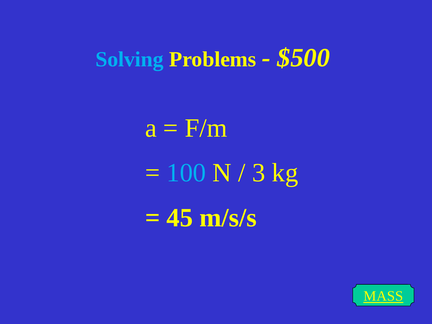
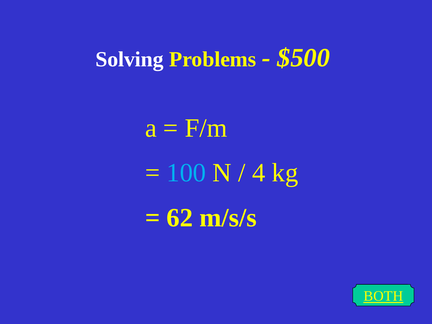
Solving colour: light blue -> white
3: 3 -> 4
45: 45 -> 62
MASS: MASS -> BOTH
